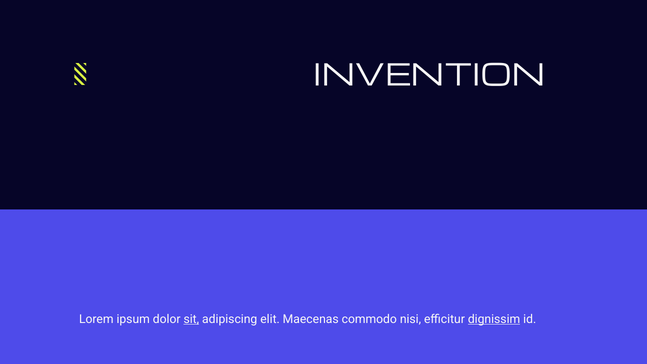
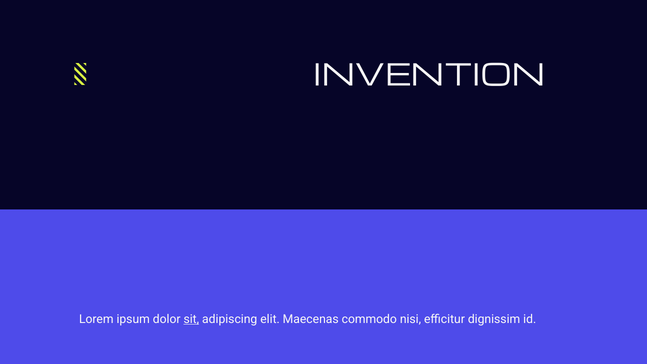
dignissim underline: present -> none
